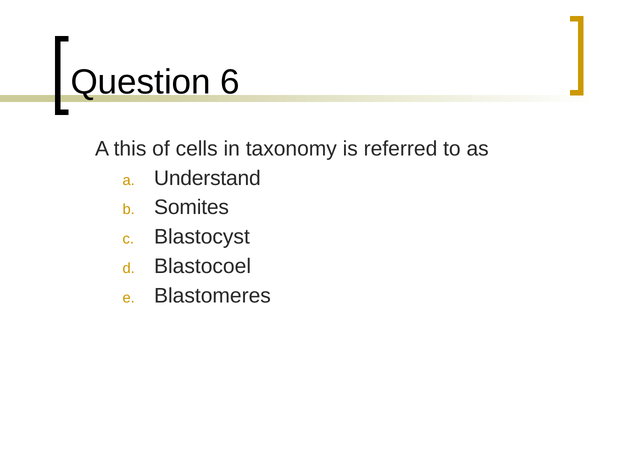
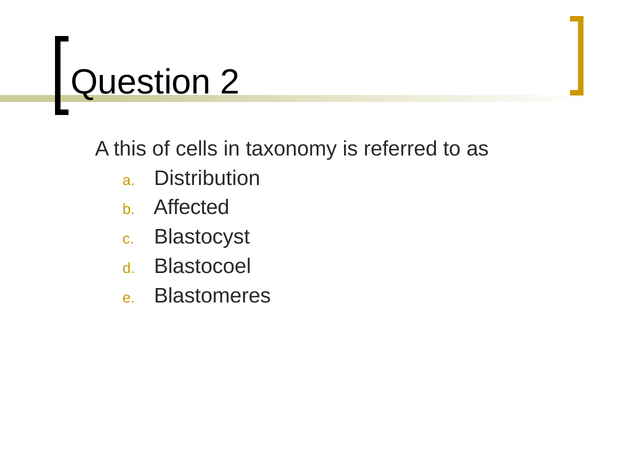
6: 6 -> 2
Understand: Understand -> Distribution
Somites: Somites -> Affected
